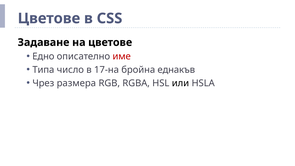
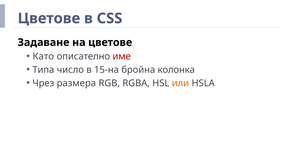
Едно: Едно -> Като
17-на: 17-на -> 15-на
еднакъв: еднакъв -> колонка
или colour: black -> orange
